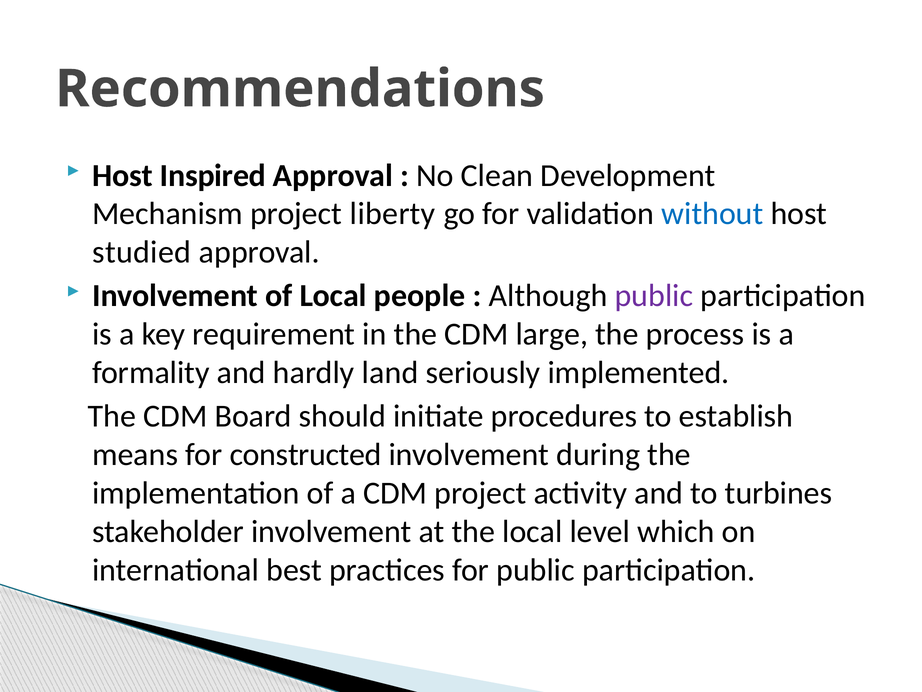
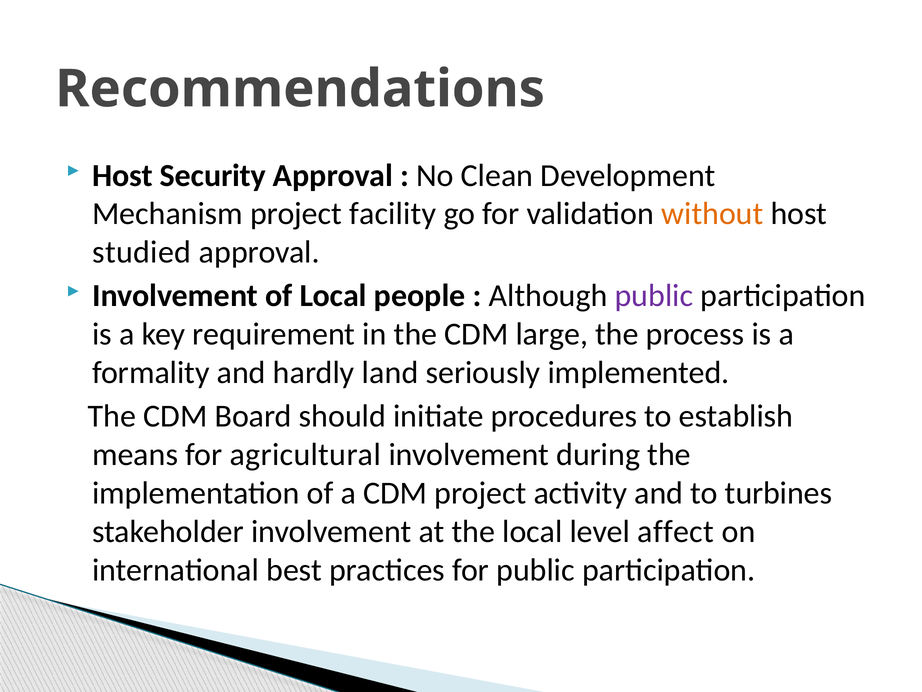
Inspired: Inspired -> Security
liberty: liberty -> facility
without colour: blue -> orange
constructed: constructed -> agricultural
which: which -> affect
